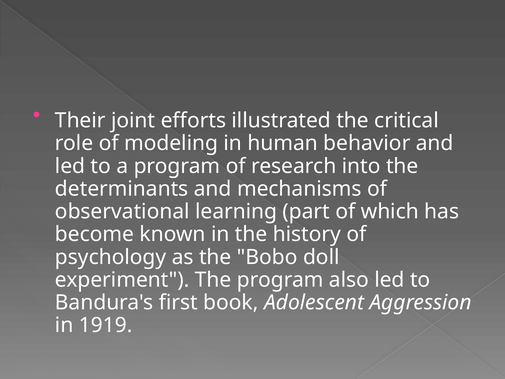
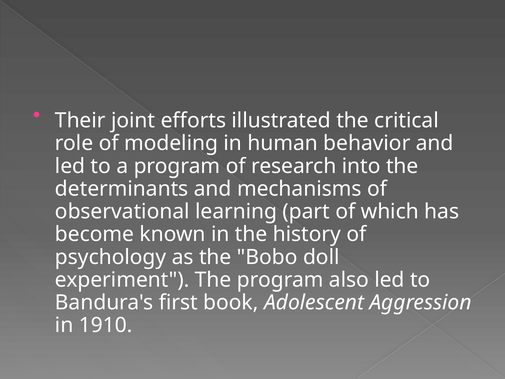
1919: 1919 -> 1910
